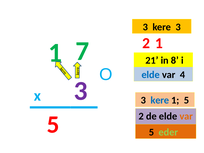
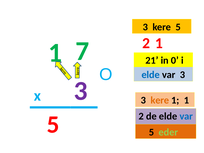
kere 3: 3 -> 5
8: 8 -> 0
var 4: 4 -> 3
kere at (160, 100) colour: blue -> orange
1 5: 5 -> 1
var at (186, 116) colour: orange -> blue
